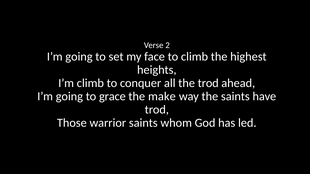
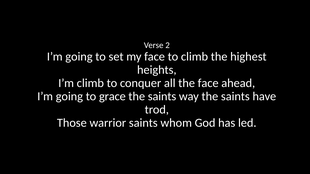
the trod: trod -> face
make at (162, 97): make -> saints
